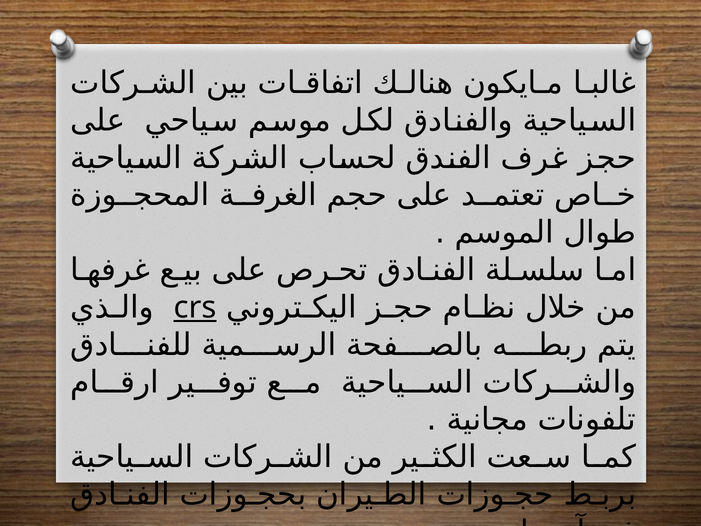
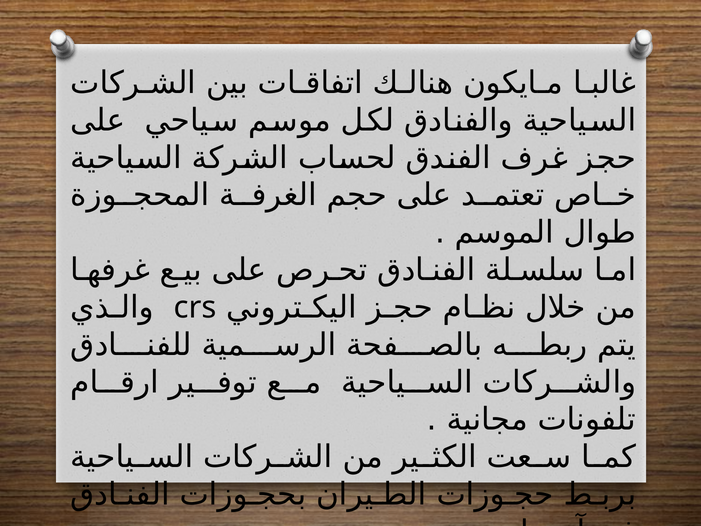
crs underline: present -> none
